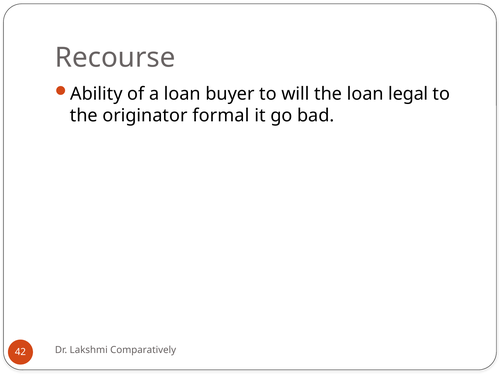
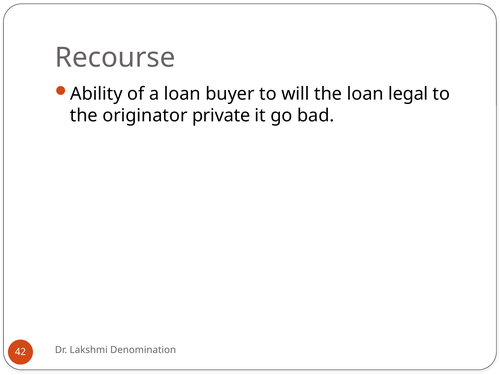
formal: formal -> private
Comparatively: Comparatively -> Denomination
